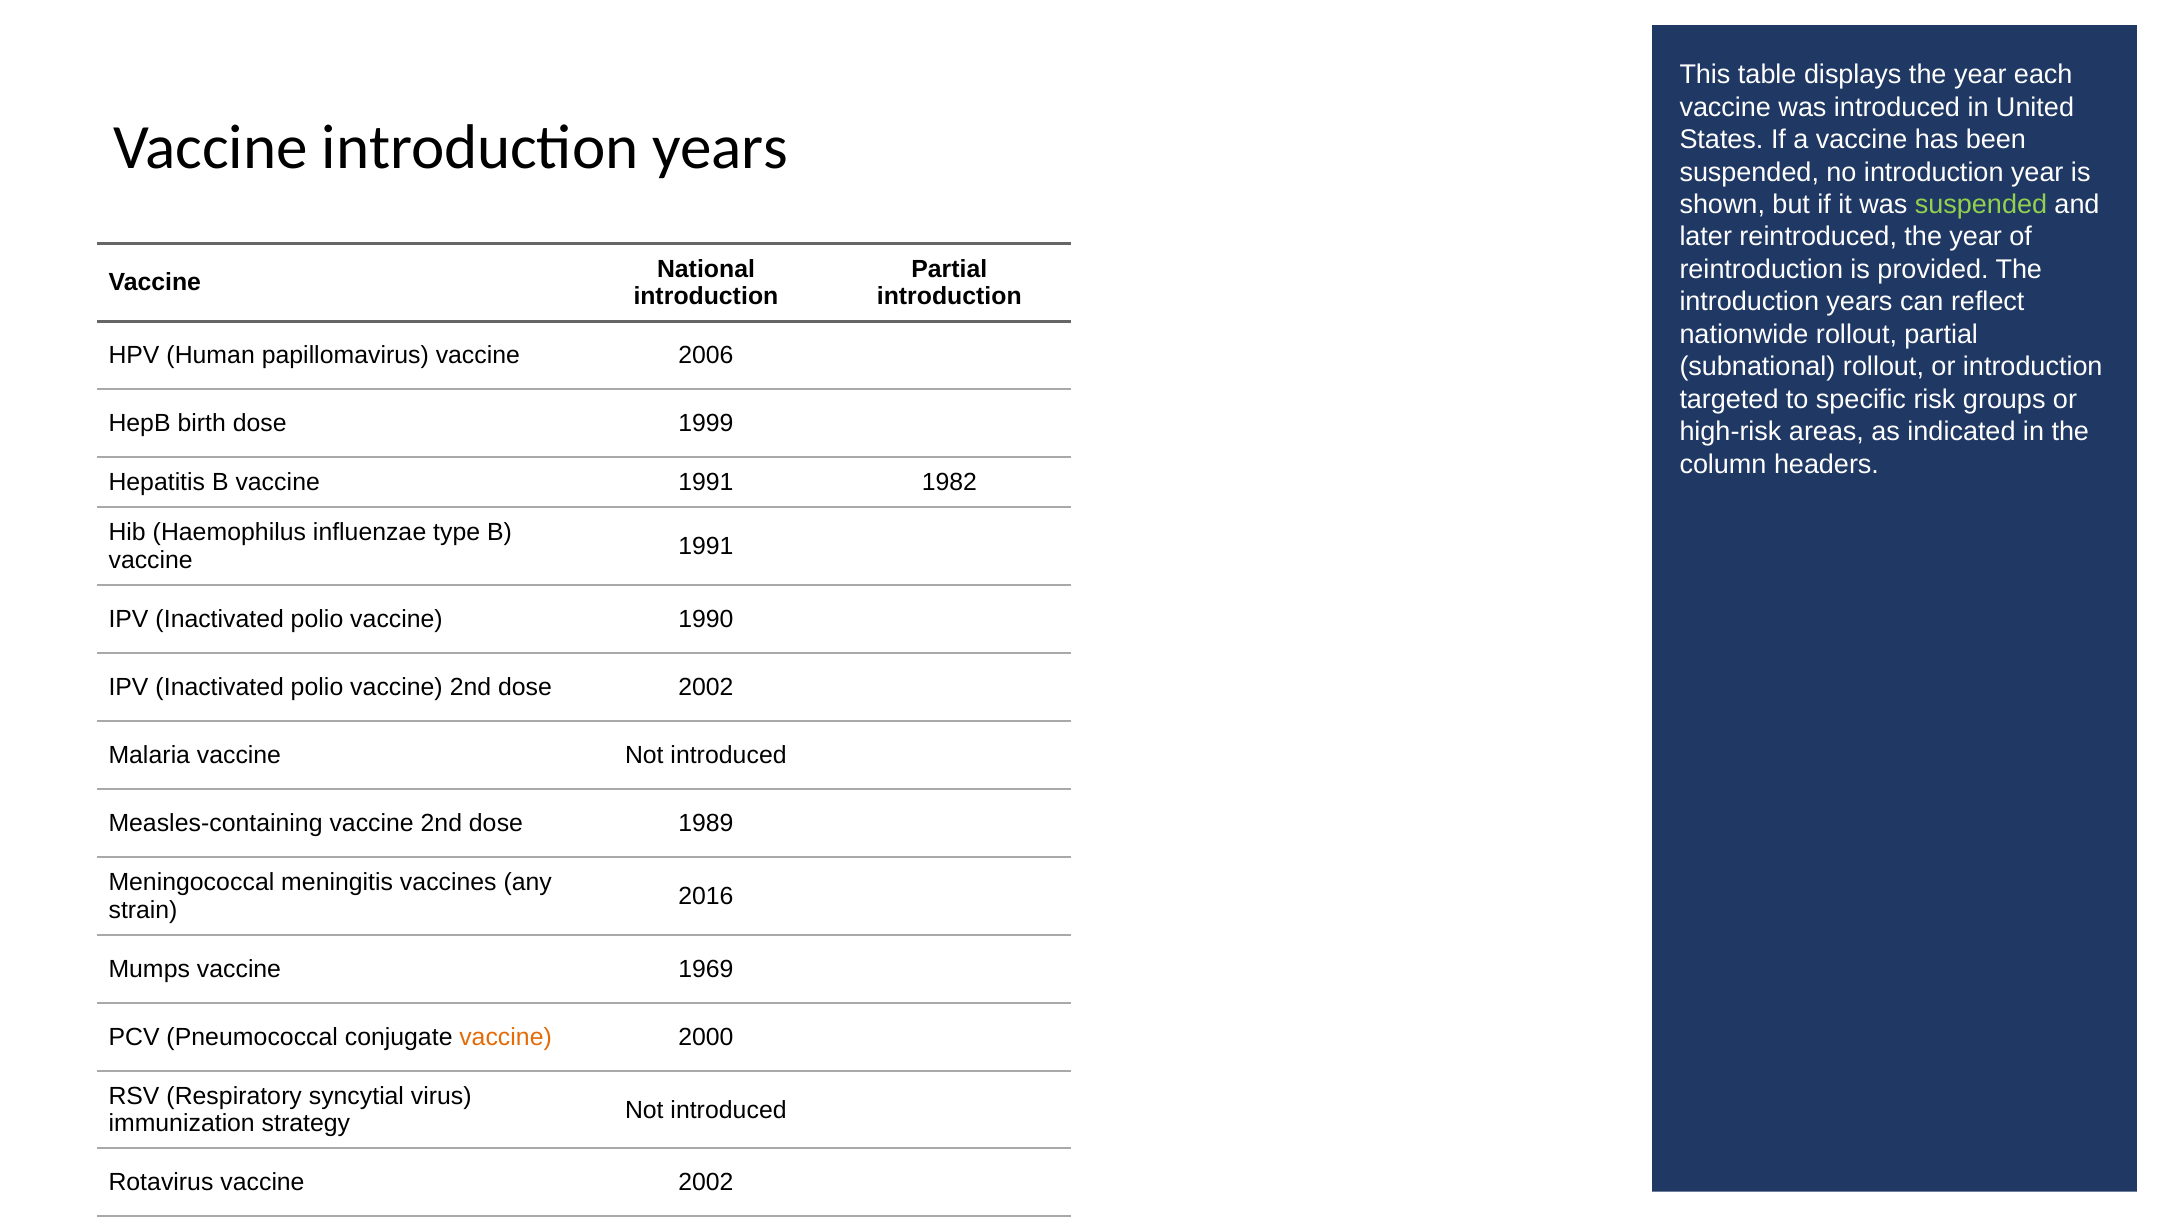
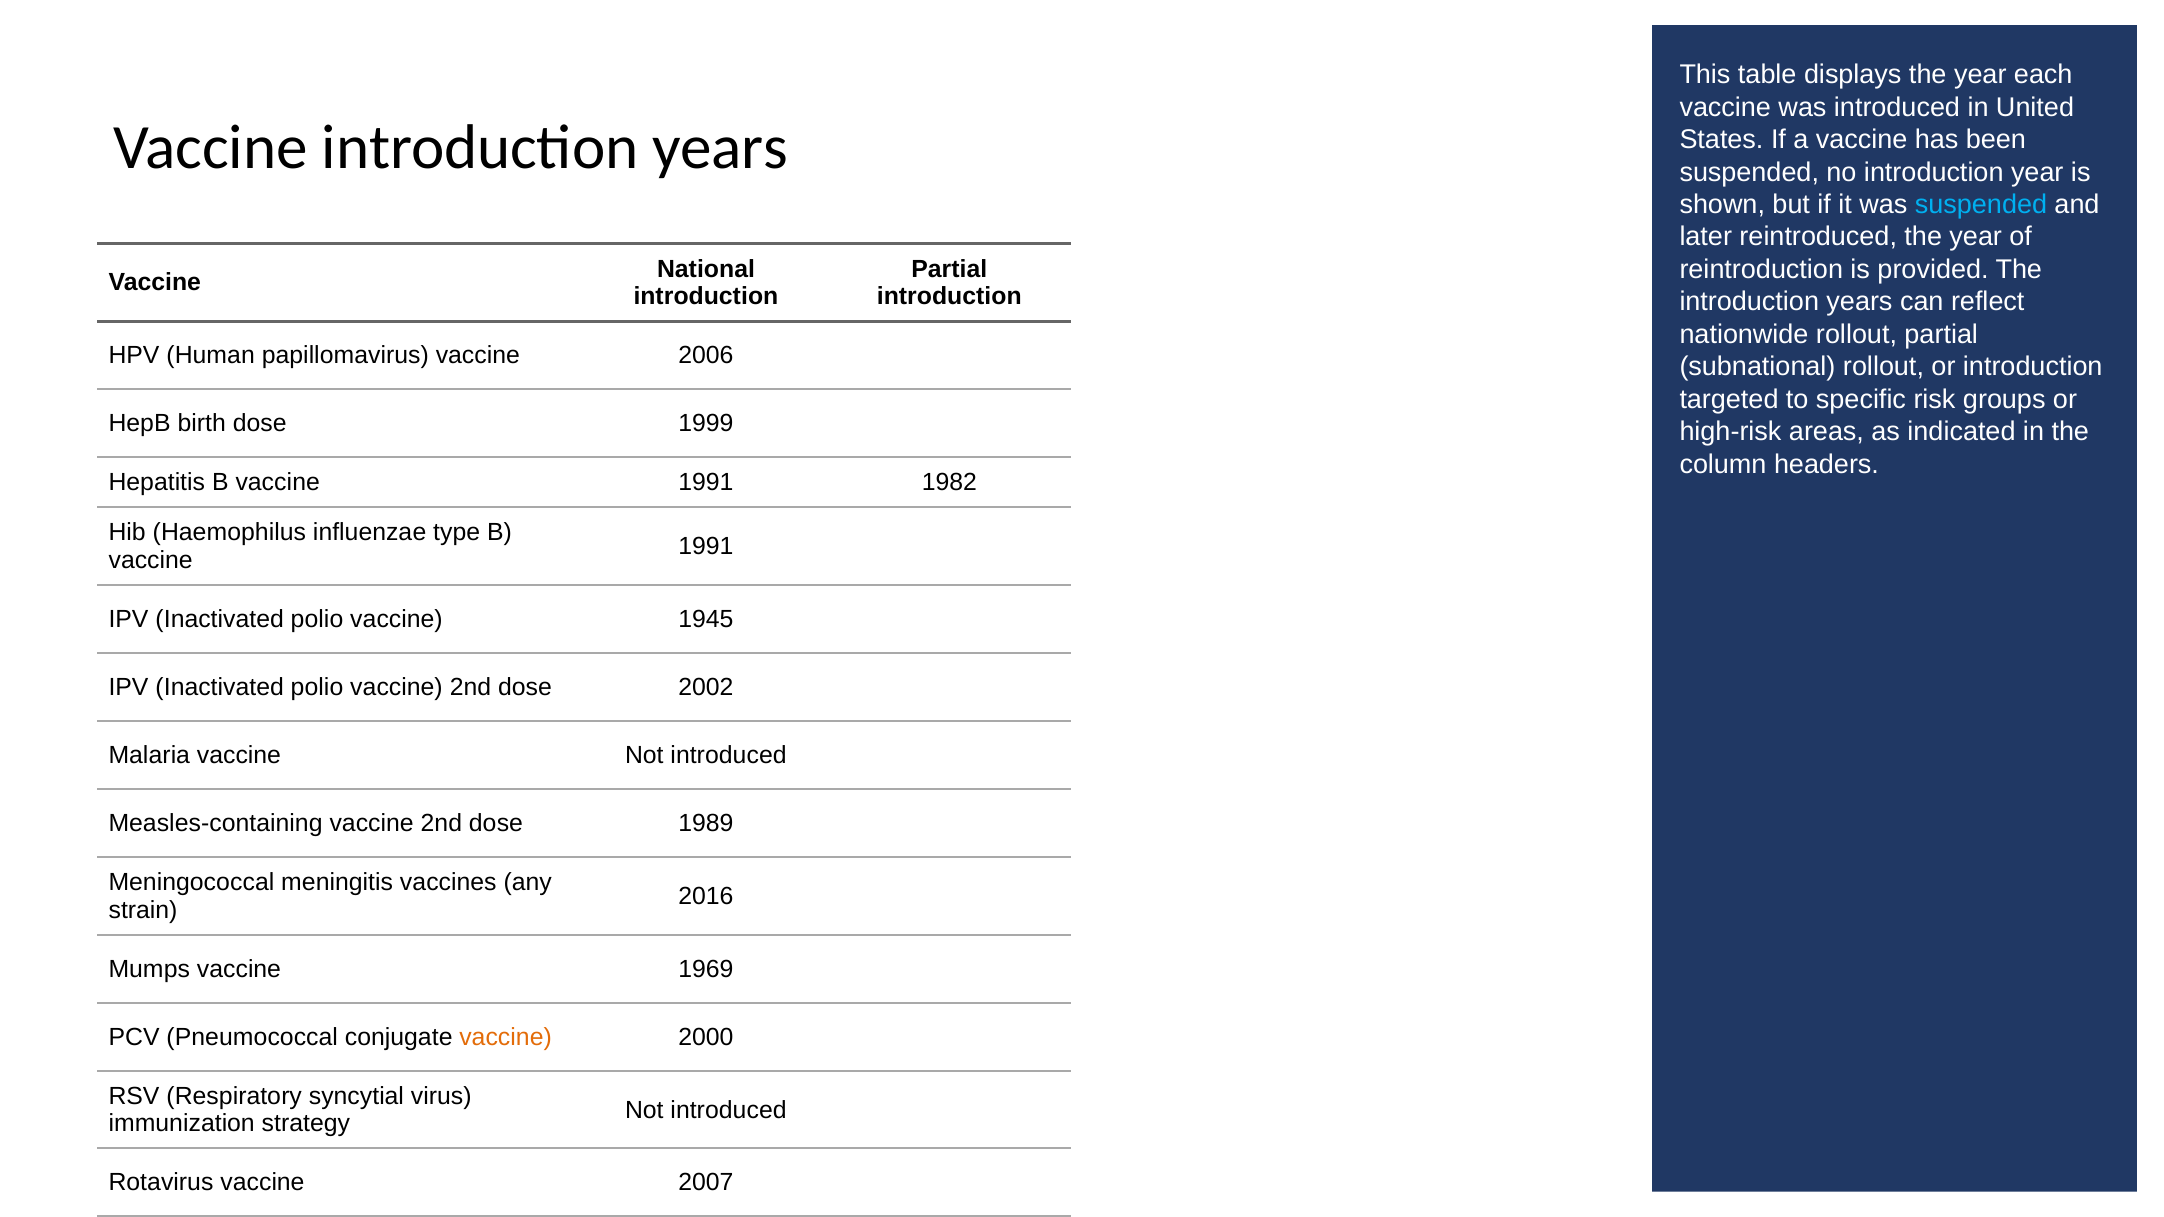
suspended at (1981, 205) colour: light green -> light blue
1990: 1990 -> 1945
vaccine 2002: 2002 -> 2007
